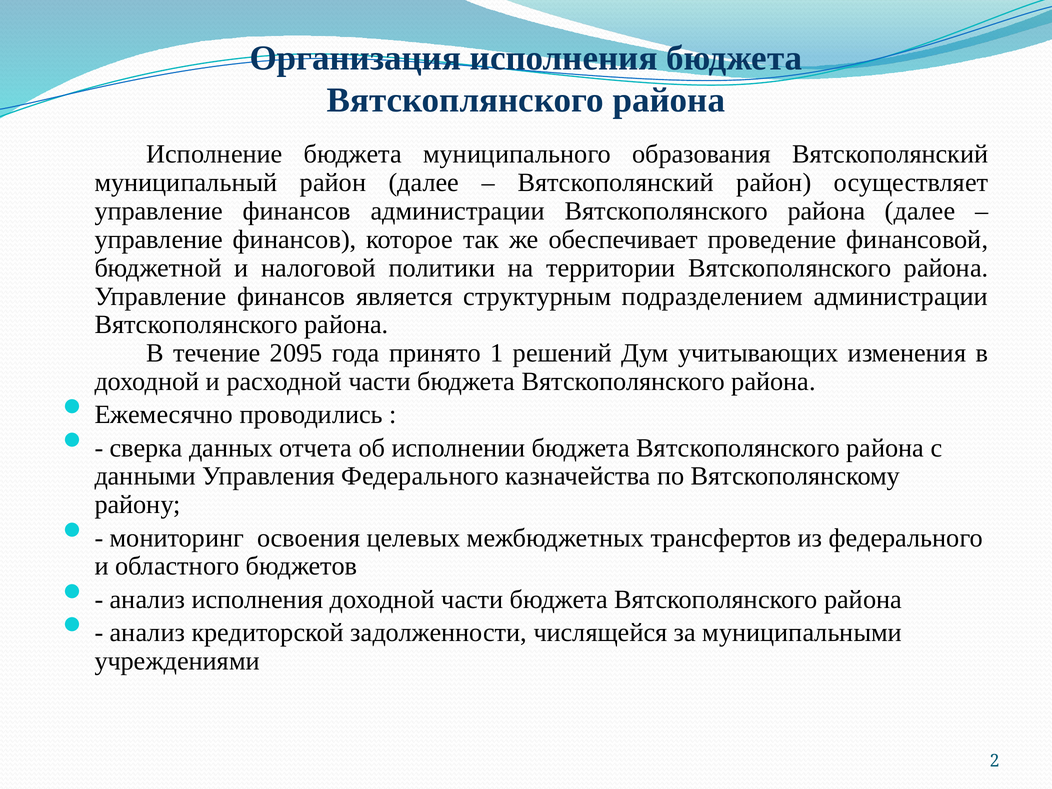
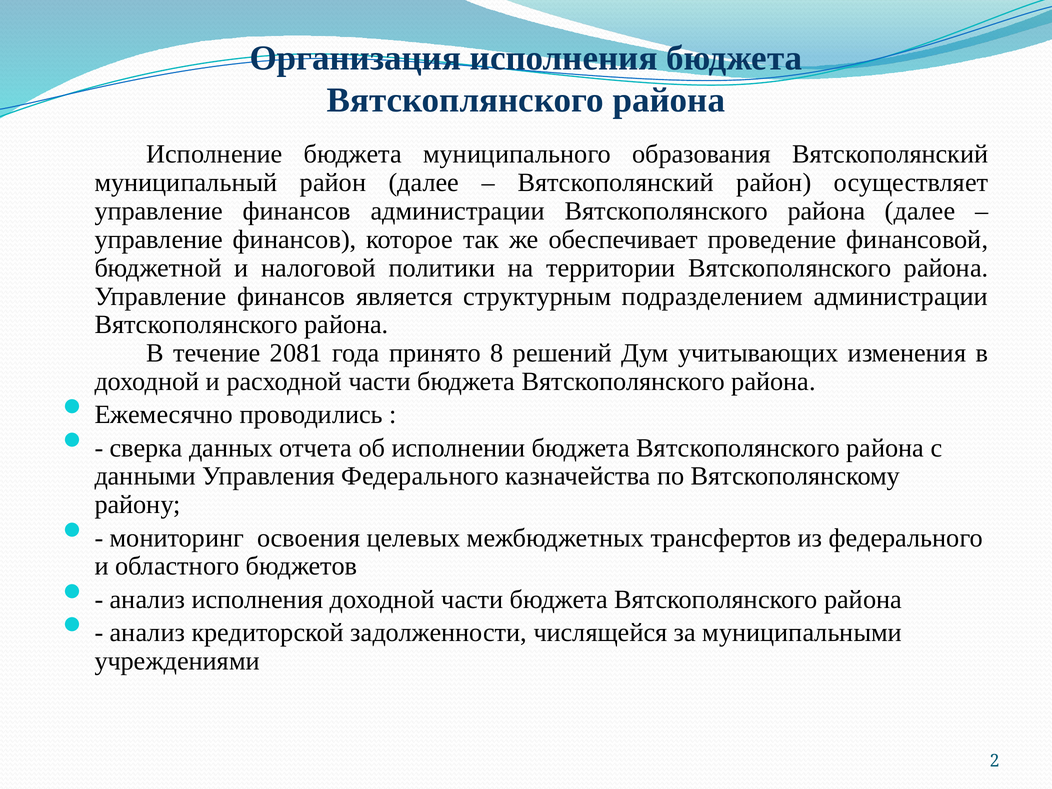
2095: 2095 -> 2081
1: 1 -> 8
